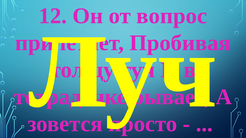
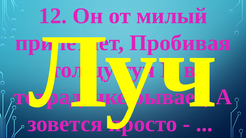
вопрос: вопрос -> милый
